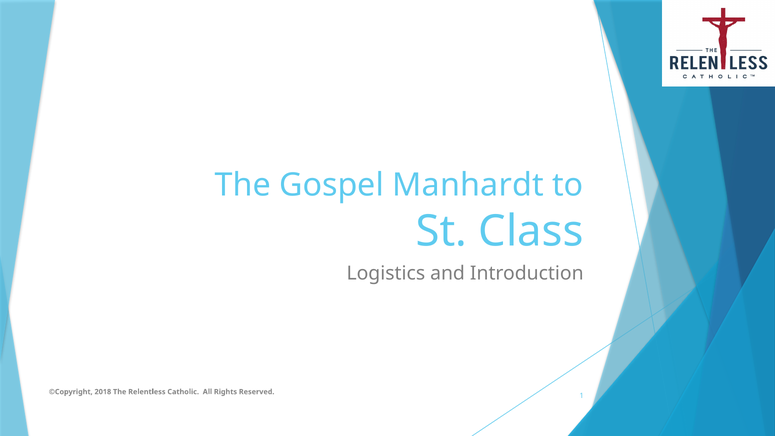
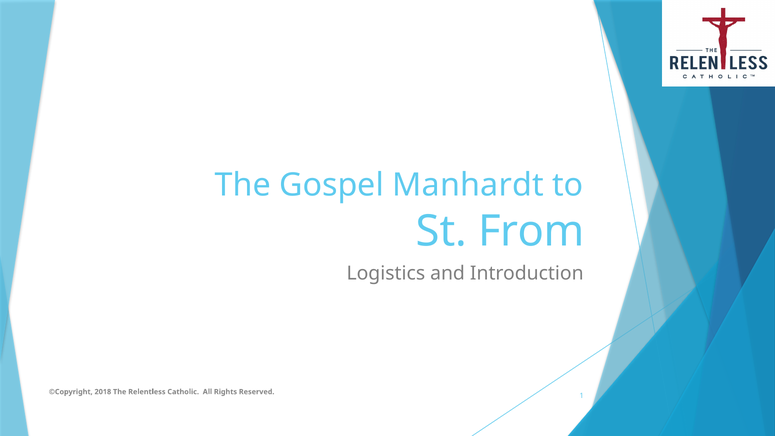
Class: Class -> From
